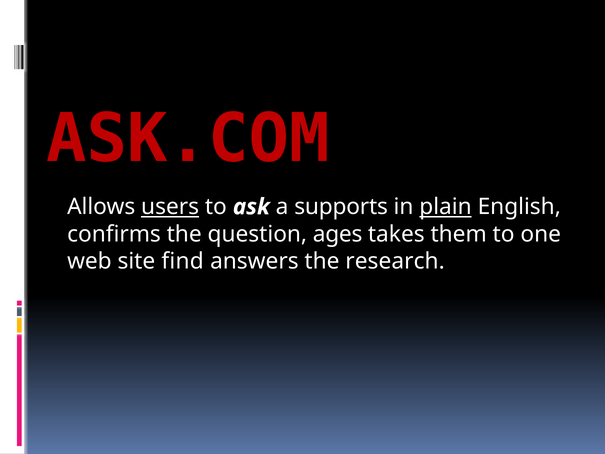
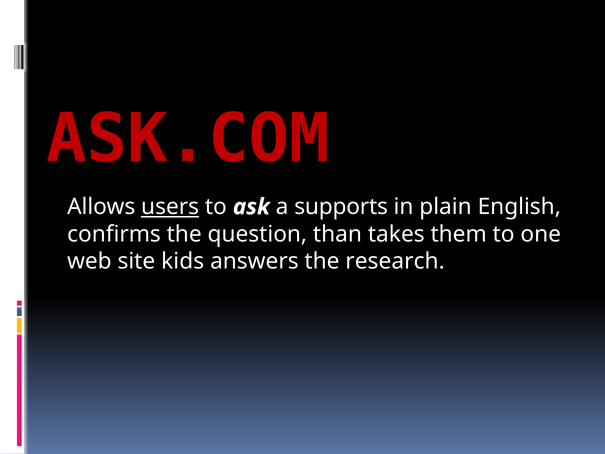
plain underline: present -> none
ages: ages -> than
find: find -> kids
